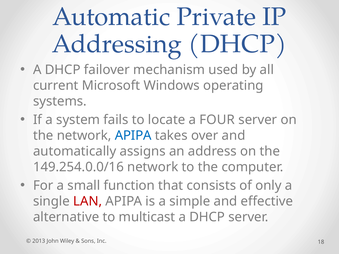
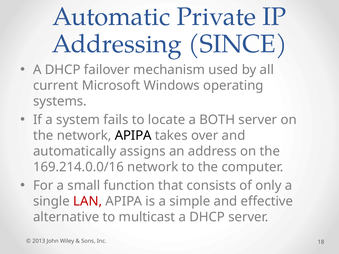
Addressing DHCP: DHCP -> SINCE
FOUR: FOUR -> BOTH
APIPA at (133, 136) colour: blue -> black
149.254.0.0/16: 149.254.0.0/16 -> 169.214.0.0/16
